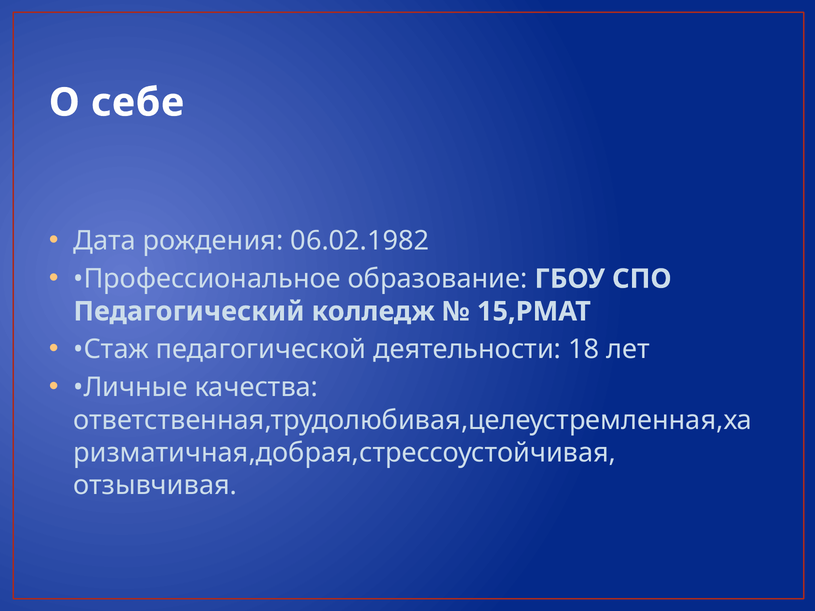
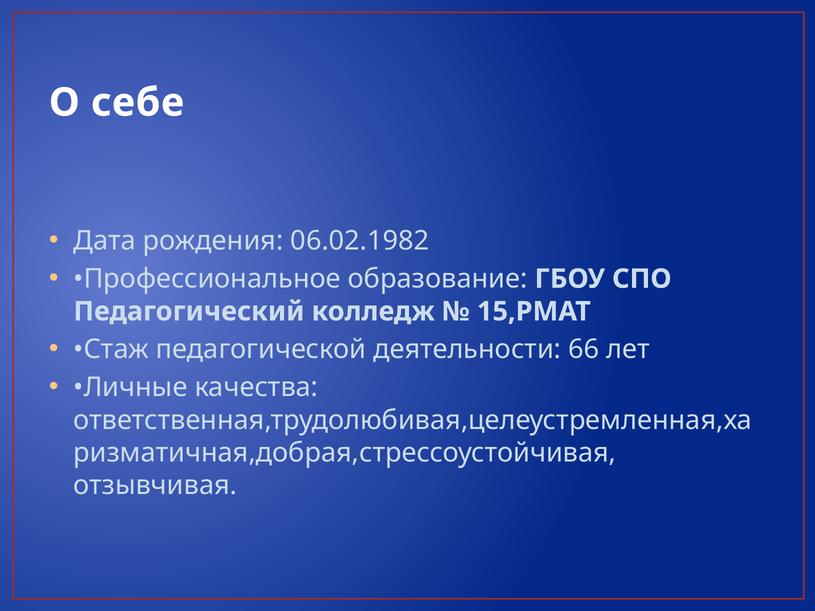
18: 18 -> 66
